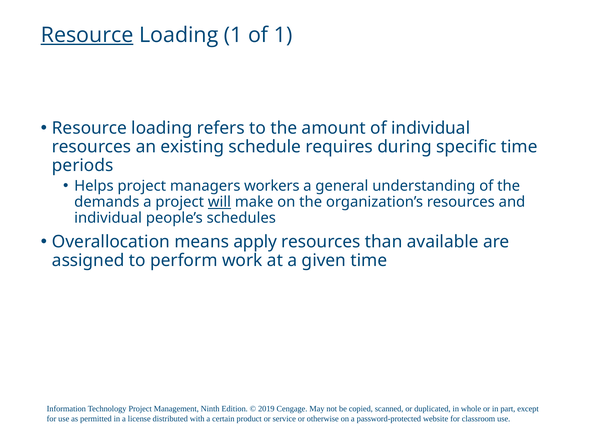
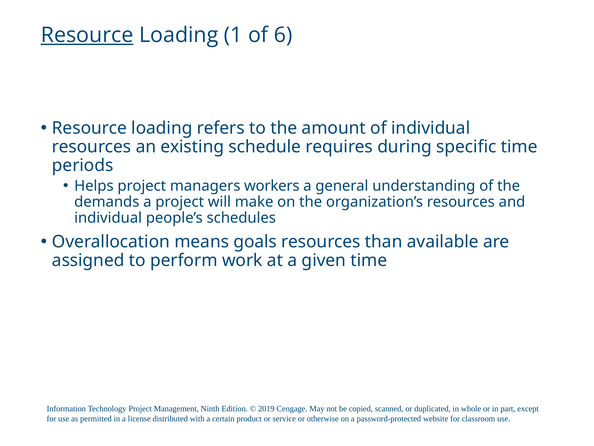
of 1: 1 -> 6
will underline: present -> none
apply: apply -> goals
